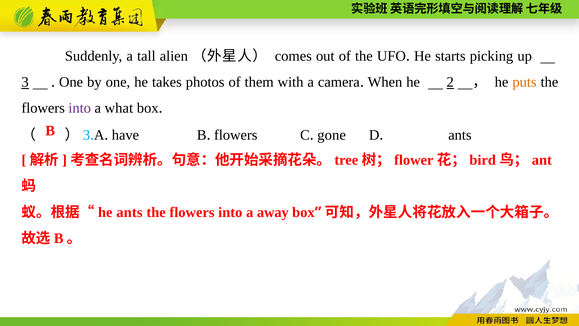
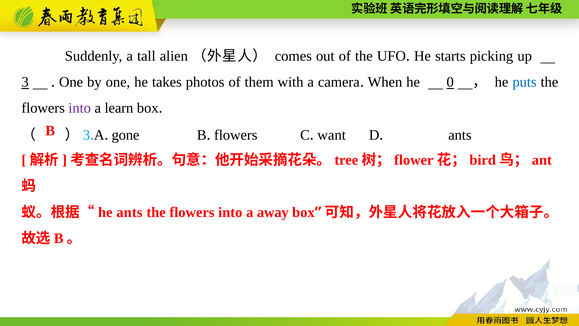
2: 2 -> 0
puts colour: orange -> blue
what: what -> learn
have: have -> gone
gone: gone -> want
